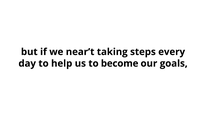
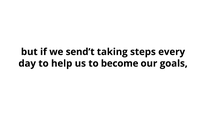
near’t: near’t -> send’t
